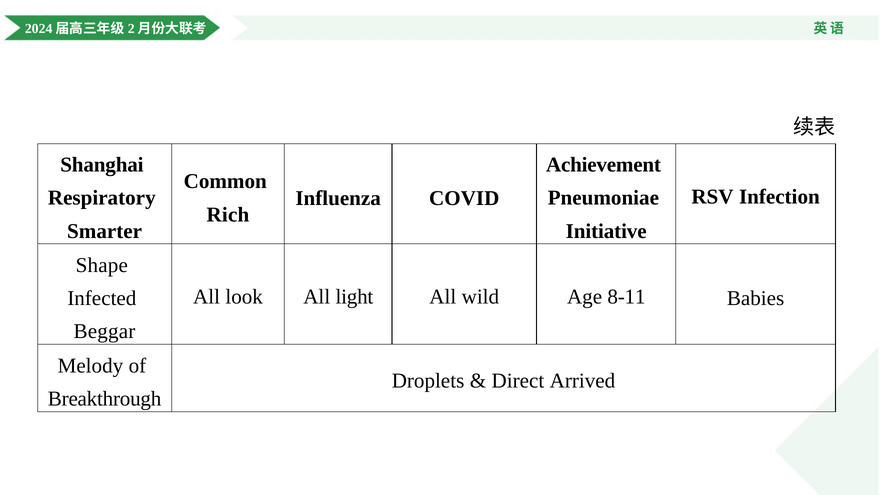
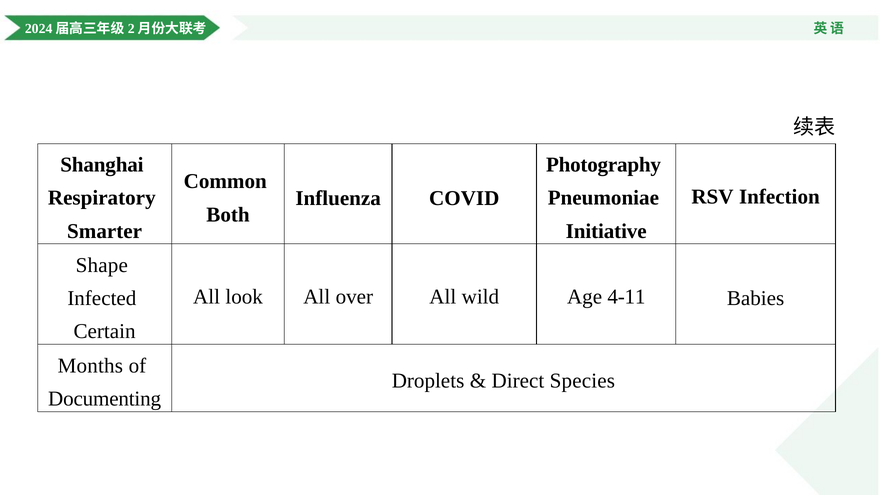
Achievement: Achievement -> Photography
Rich: Rich -> Both
light: light -> over
8-11: 8-11 -> 4-11
Beggar: Beggar -> Certain
Melody: Melody -> Months
Arrived: Arrived -> Species
Breakthrough: Breakthrough -> Documenting
